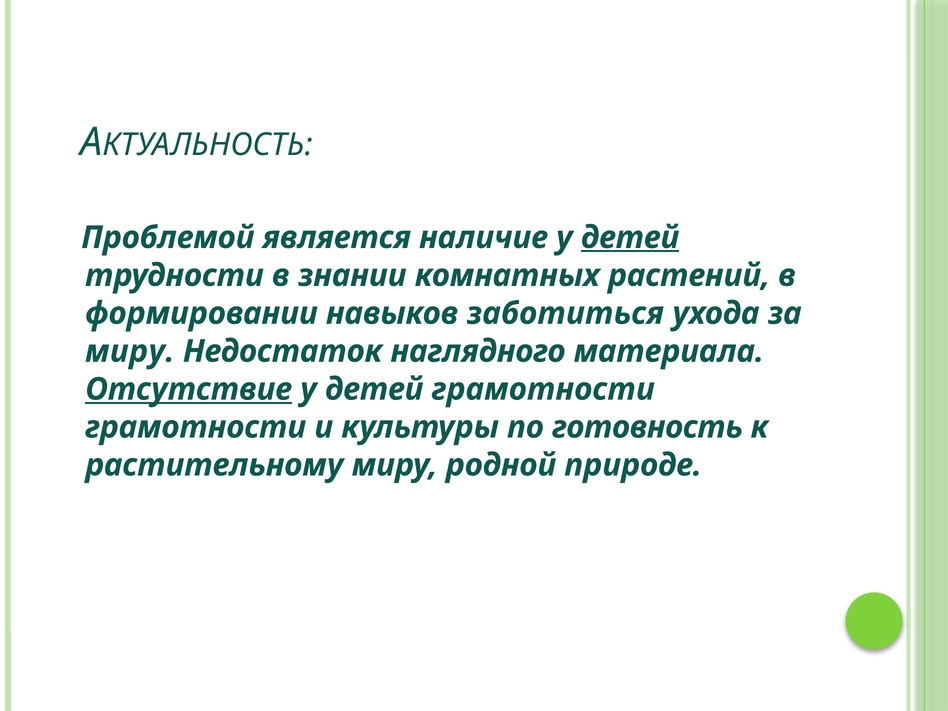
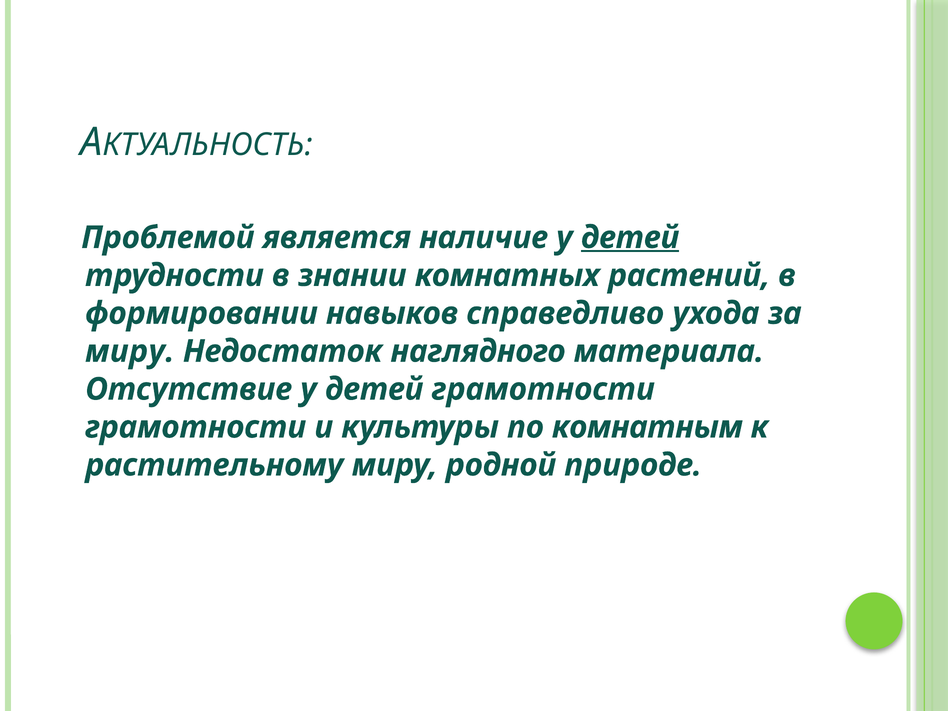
заботиться: заботиться -> справедливо
Отсутствие underline: present -> none
готовность: готовность -> комнатным
